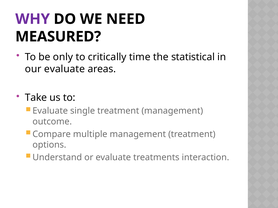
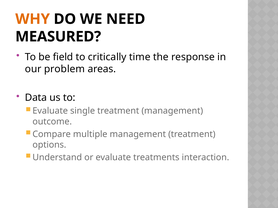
WHY colour: purple -> orange
only: only -> field
statistical: statistical -> response
our evaluate: evaluate -> problem
Take: Take -> Data
